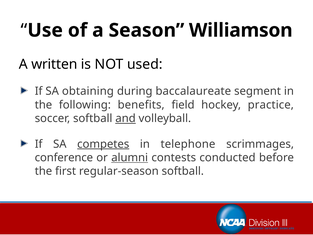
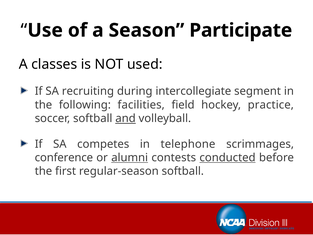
Williamson: Williamson -> Participate
written: written -> classes
obtaining: obtaining -> recruiting
baccalaureate: baccalaureate -> intercollegiate
benefits: benefits -> facilities
competes underline: present -> none
conducted underline: none -> present
